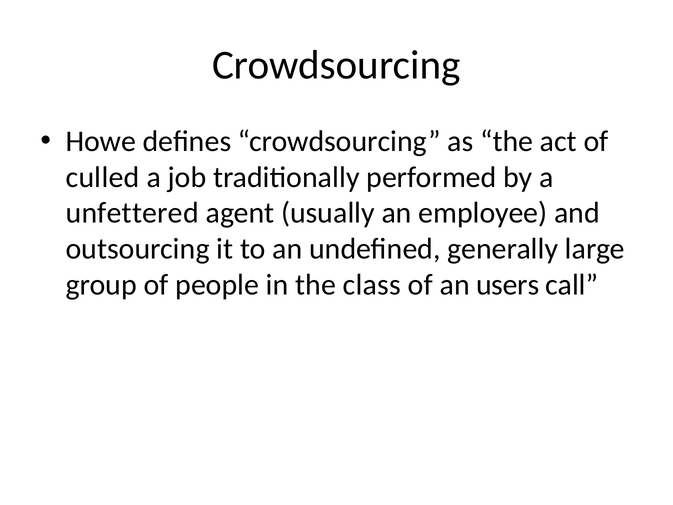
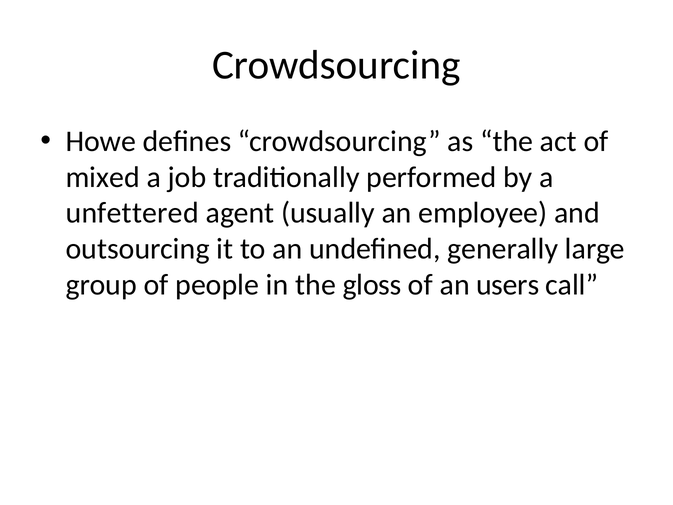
culled: culled -> mixed
class: class -> gloss
